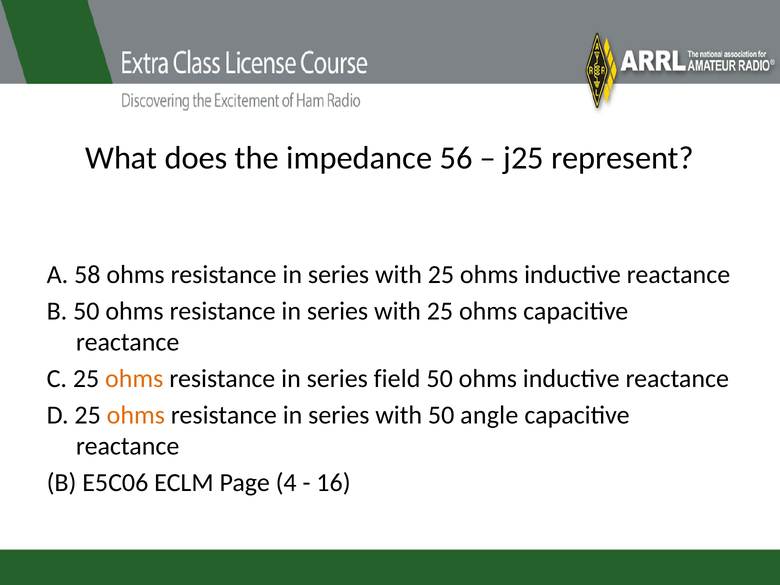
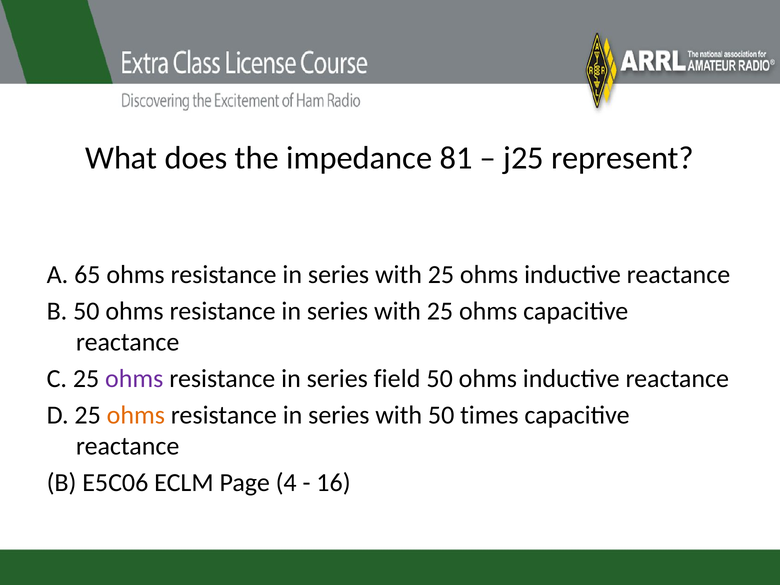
56: 56 -> 81
58: 58 -> 65
ohms at (134, 379) colour: orange -> purple
angle: angle -> times
